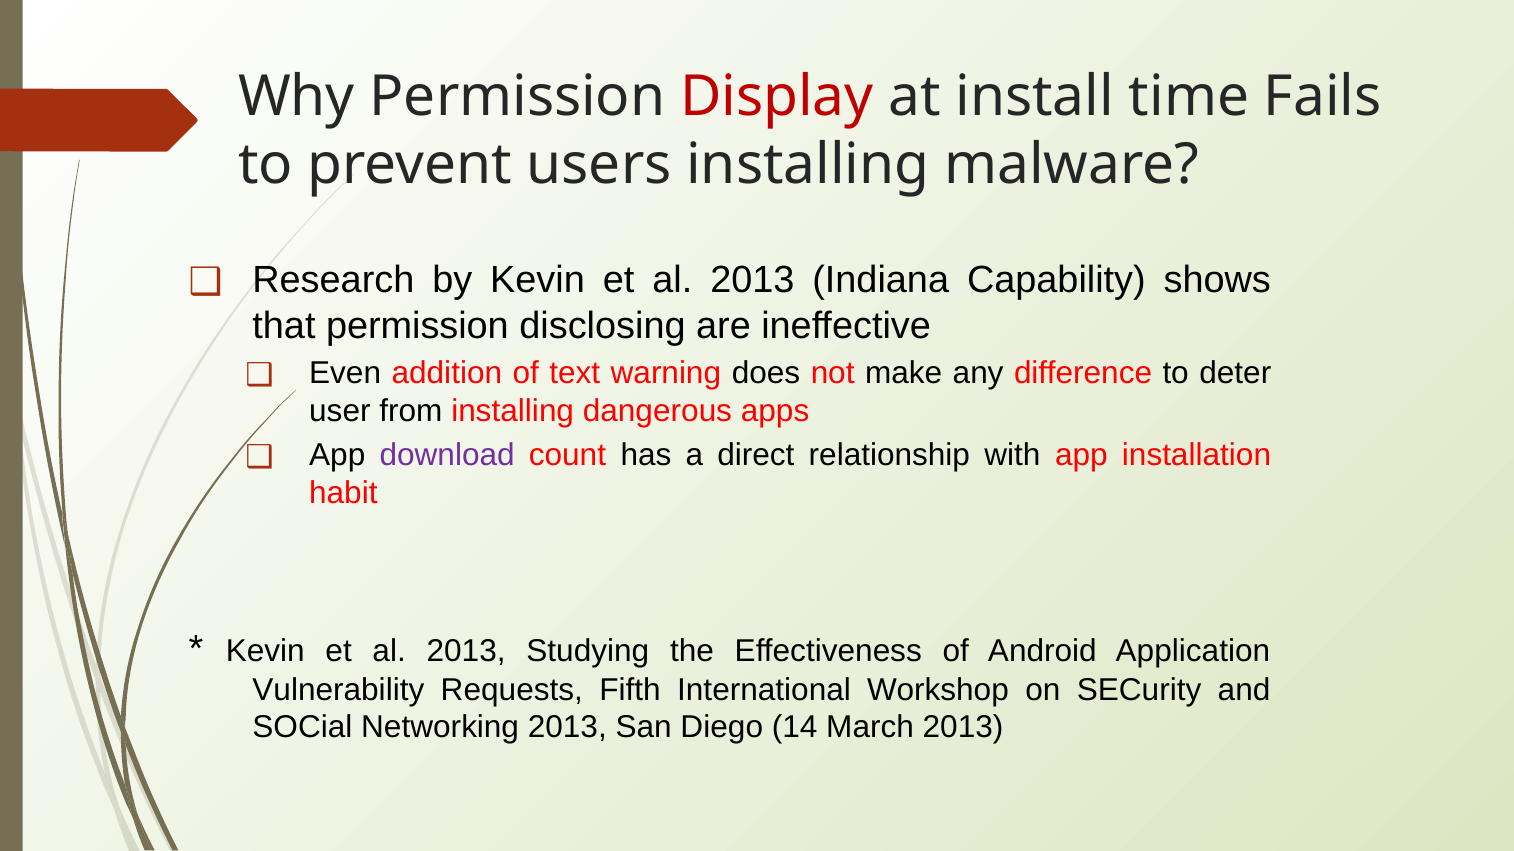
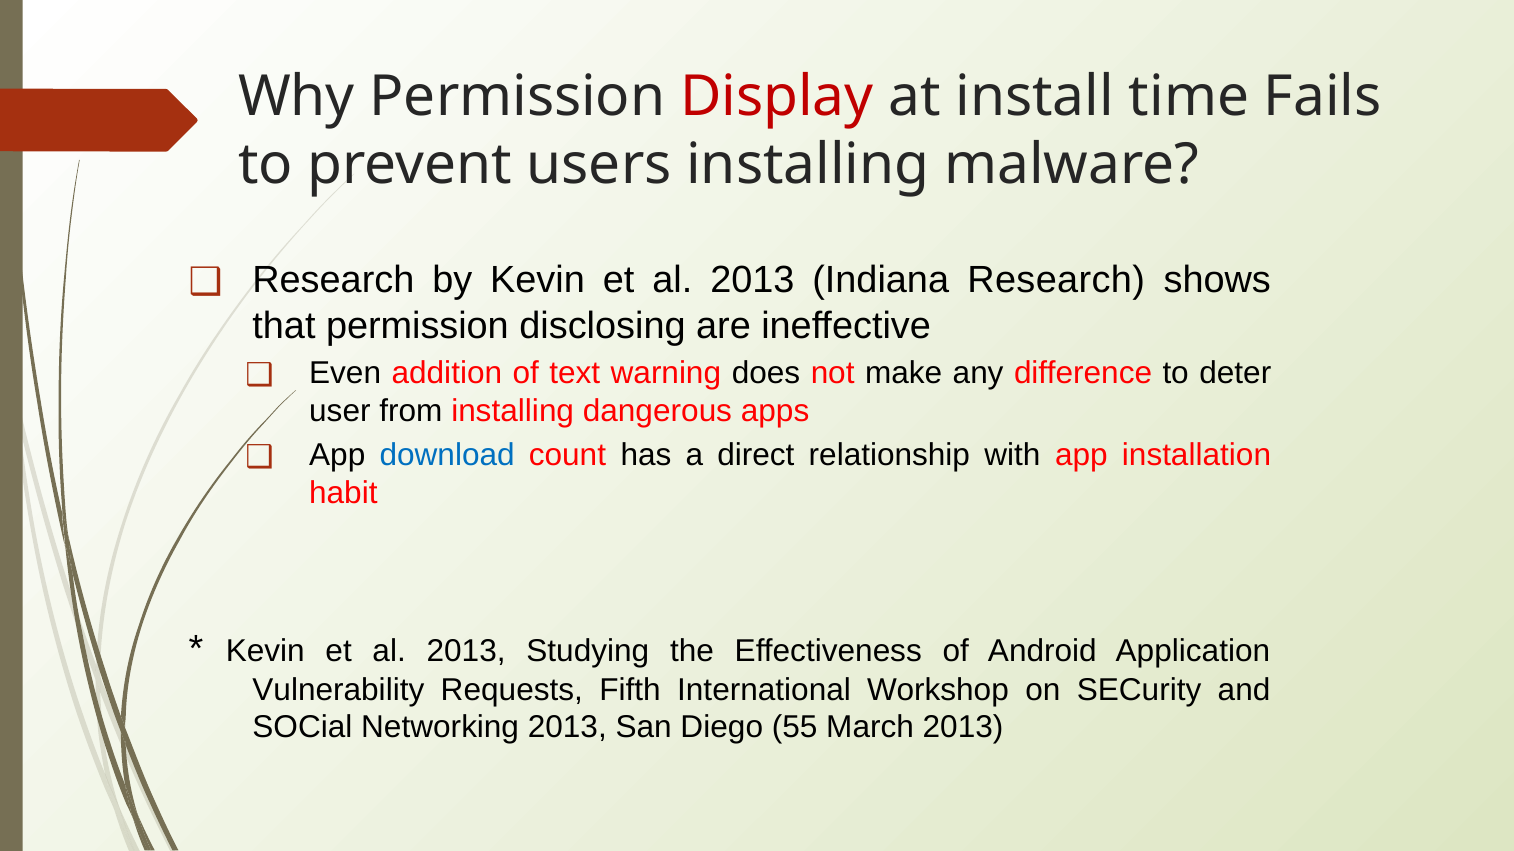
Indiana Capability: Capability -> Research
download colour: purple -> blue
14: 14 -> 55
